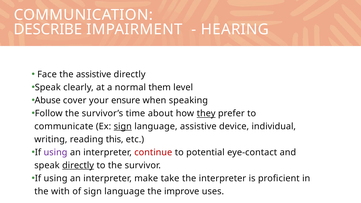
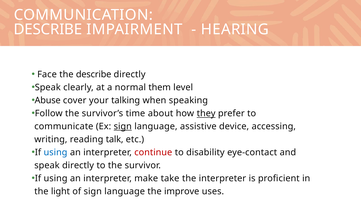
the assistive: assistive -> describe
ensure: ensure -> talking
individual: individual -> accessing
this: this -> talk
using at (55, 152) colour: purple -> blue
potential: potential -> disability
directly at (78, 165) underline: present -> none
with: with -> light
